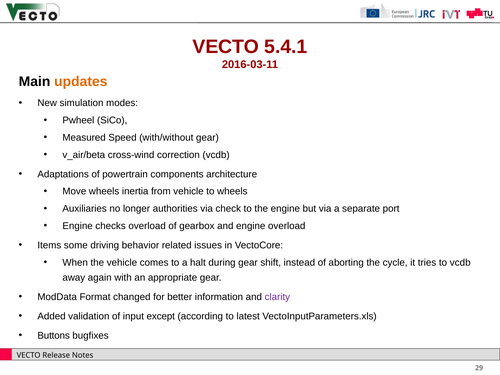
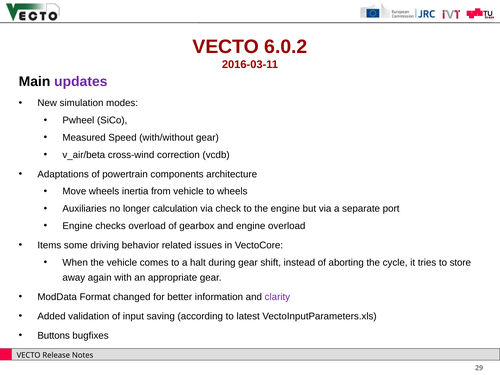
5.4.1: 5.4.1 -> 6.0.2
updates colour: orange -> purple
authorities: authorities -> calculation
to vcdb: vcdb -> store
except: except -> saving
